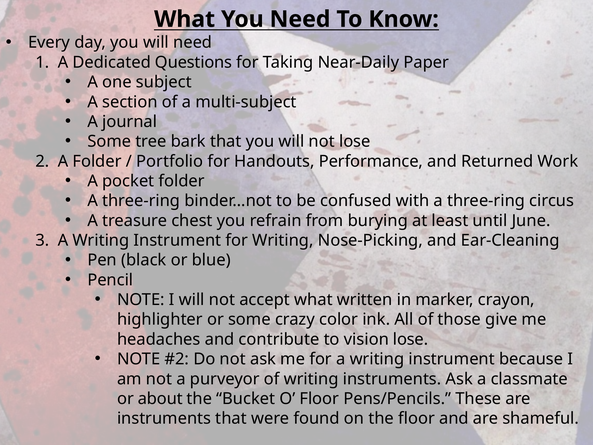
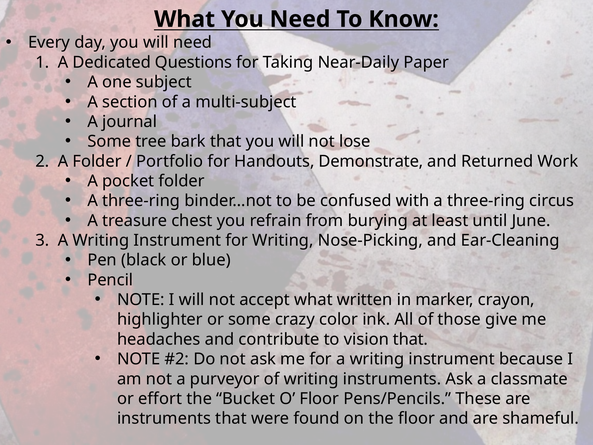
Performance: Performance -> Demonstrate
vision lose: lose -> that
about: about -> effort
